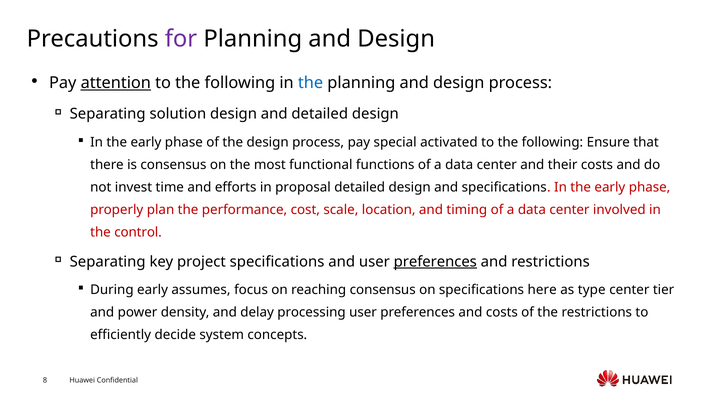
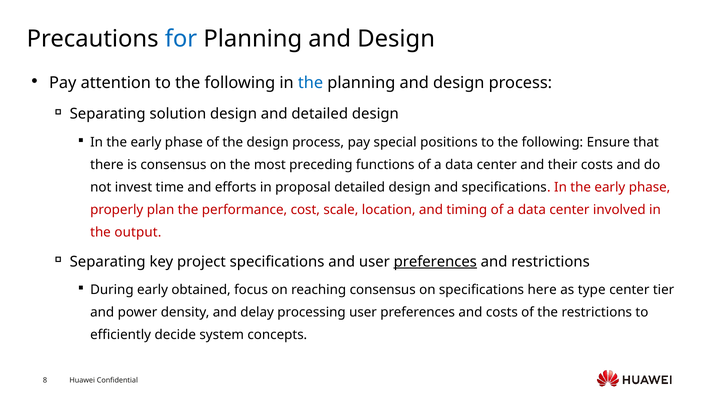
for colour: purple -> blue
attention underline: present -> none
activated: activated -> positions
functional: functional -> preceding
control: control -> output
assumes: assumes -> obtained
